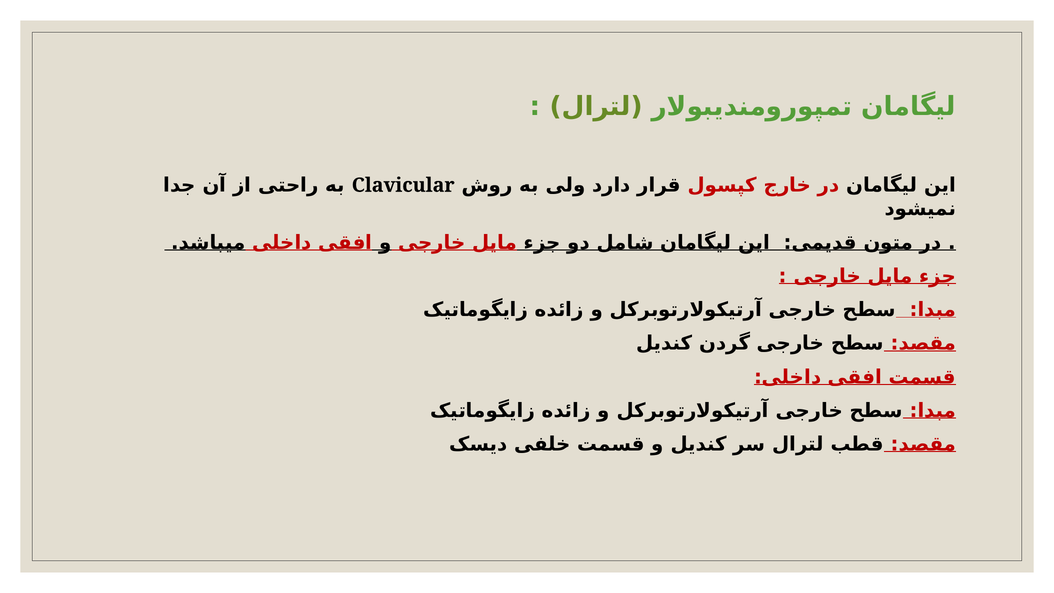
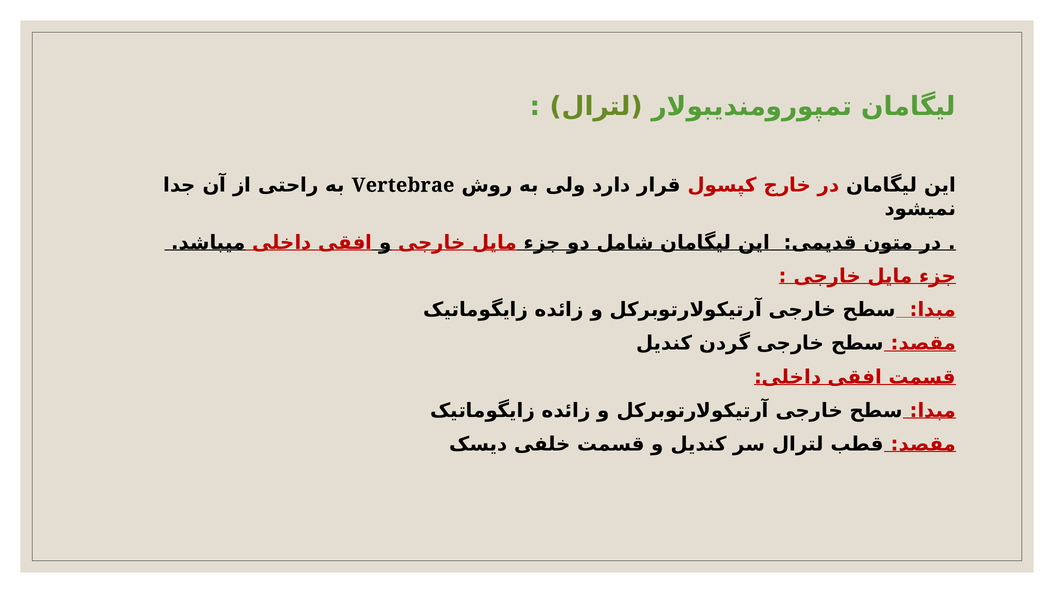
Clavicular: Clavicular -> Vertebrae
